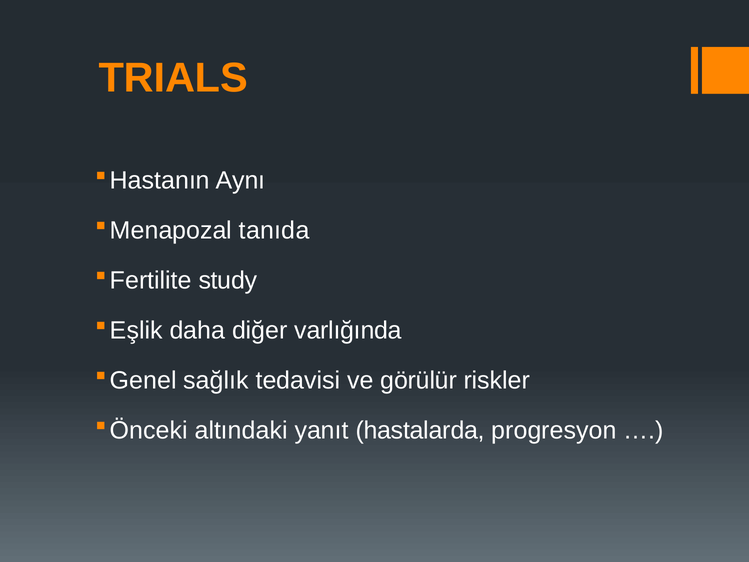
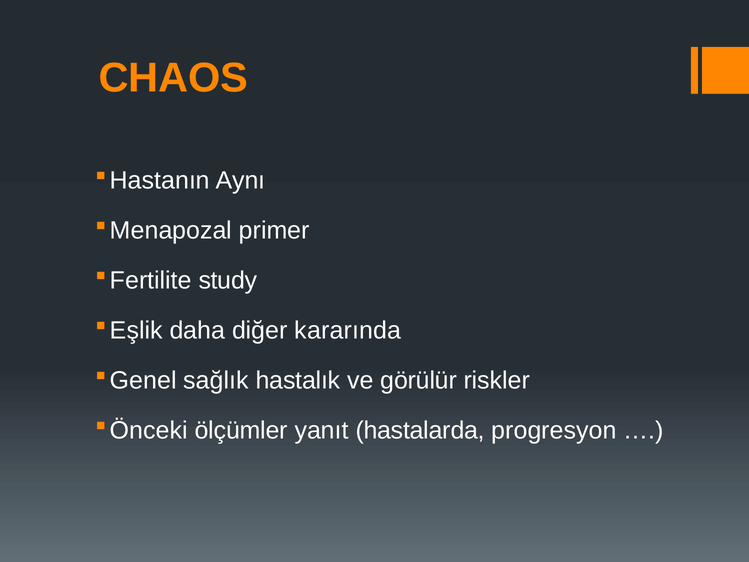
TRIALS: TRIALS -> CHAOS
tanıda: tanıda -> primer
varlığında: varlığında -> kararında
tedavisi: tedavisi -> hastalık
altındaki: altındaki -> ölçümler
